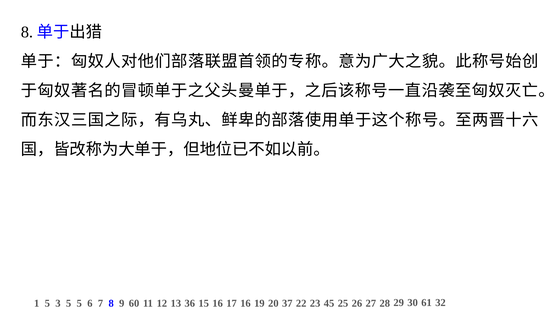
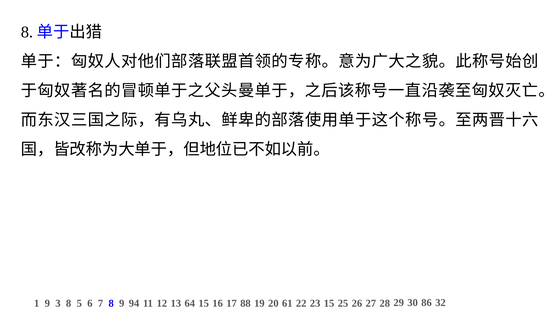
1 5: 5 -> 9
3 5: 5 -> 8
60: 60 -> 94
36: 36 -> 64
17 16: 16 -> 88
37: 37 -> 61
23 45: 45 -> 15
61: 61 -> 86
